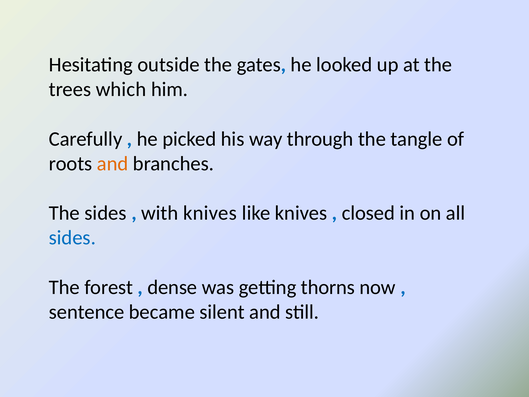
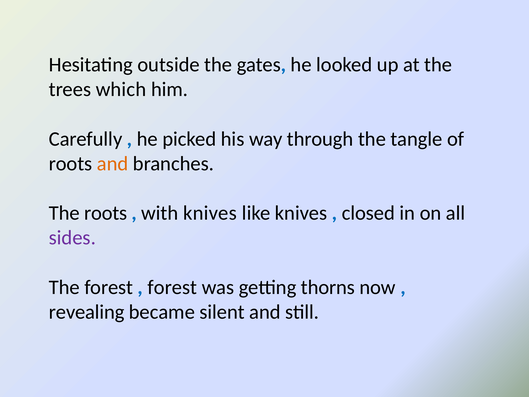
The sides: sides -> roots
sides at (72, 238) colour: blue -> purple
dense at (172, 287): dense -> forest
sentence: sentence -> revealing
